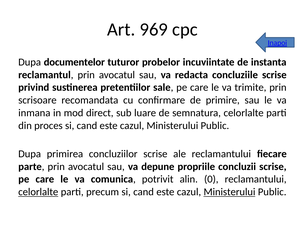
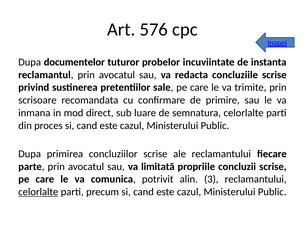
969: 969 -> 576
depune: depune -> limitată
0: 0 -> 3
Ministerului at (229, 192) underline: present -> none
